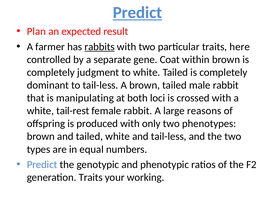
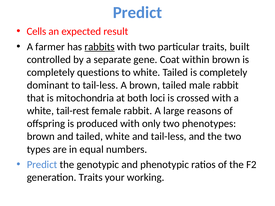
Predict at (137, 13) underline: present -> none
Plan: Plan -> Cells
here: here -> built
judgment: judgment -> questions
manipulating: manipulating -> mitochondria
